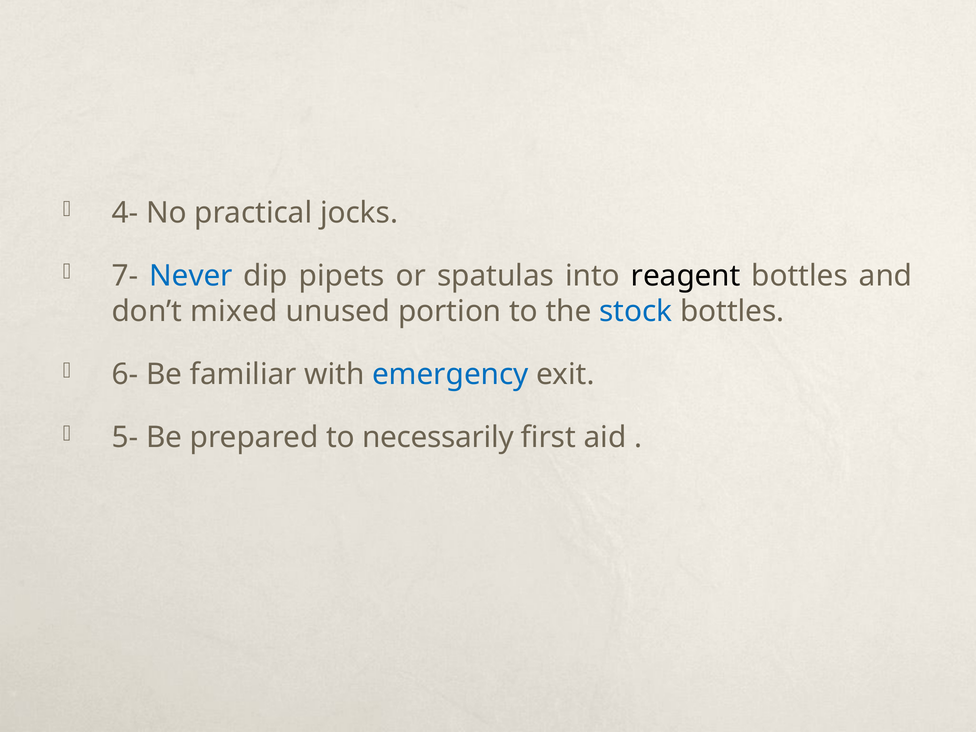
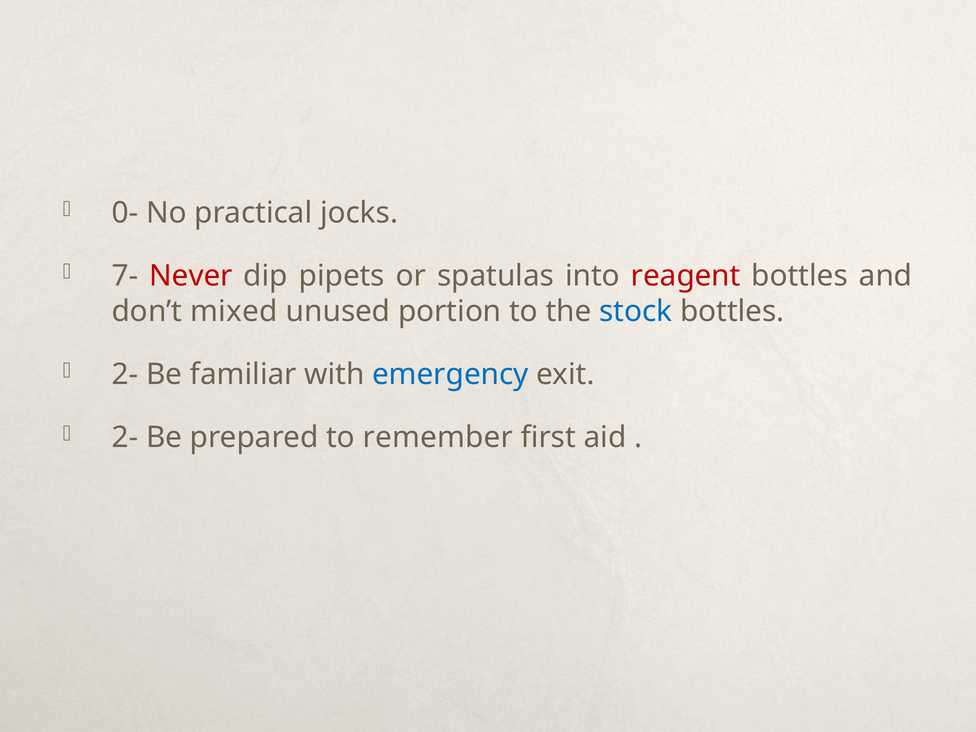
4-: 4- -> 0-
Never colour: blue -> red
reagent colour: black -> red
6- at (125, 374): 6- -> 2-
5- at (125, 437): 5- -> 2-
necessarily: necessarily -> remember
